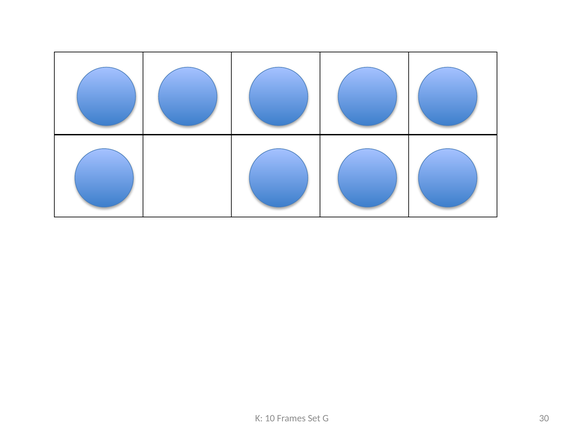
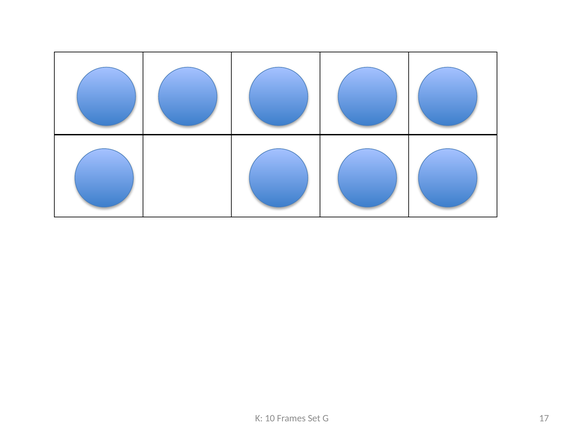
30: 30 -> 17
